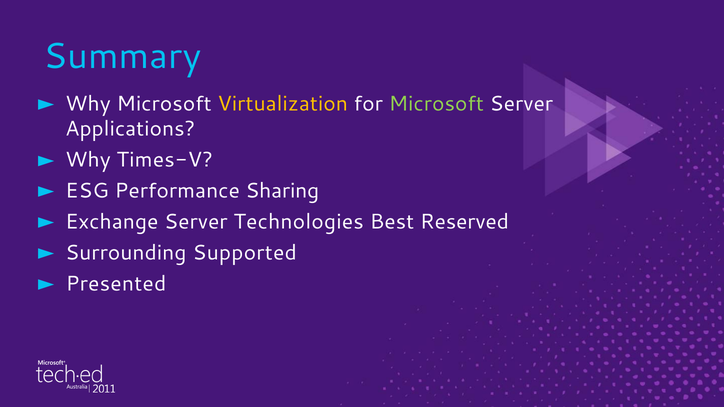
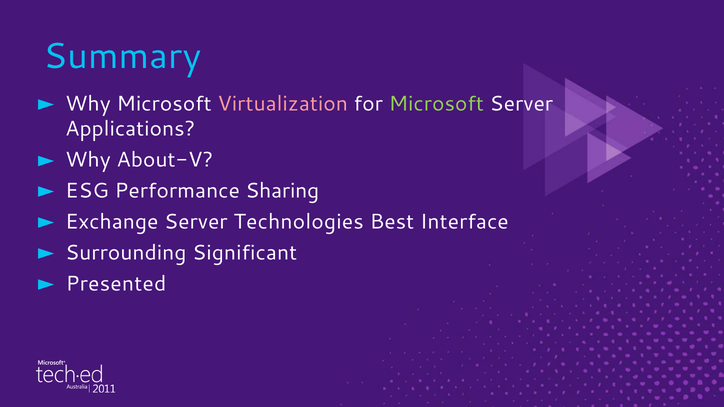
Virtualization colour: yellow -> pink
Times-V: Times-V -> About-V
Reserved: Reserved -> Interface
Supported: Supported -> Significant
